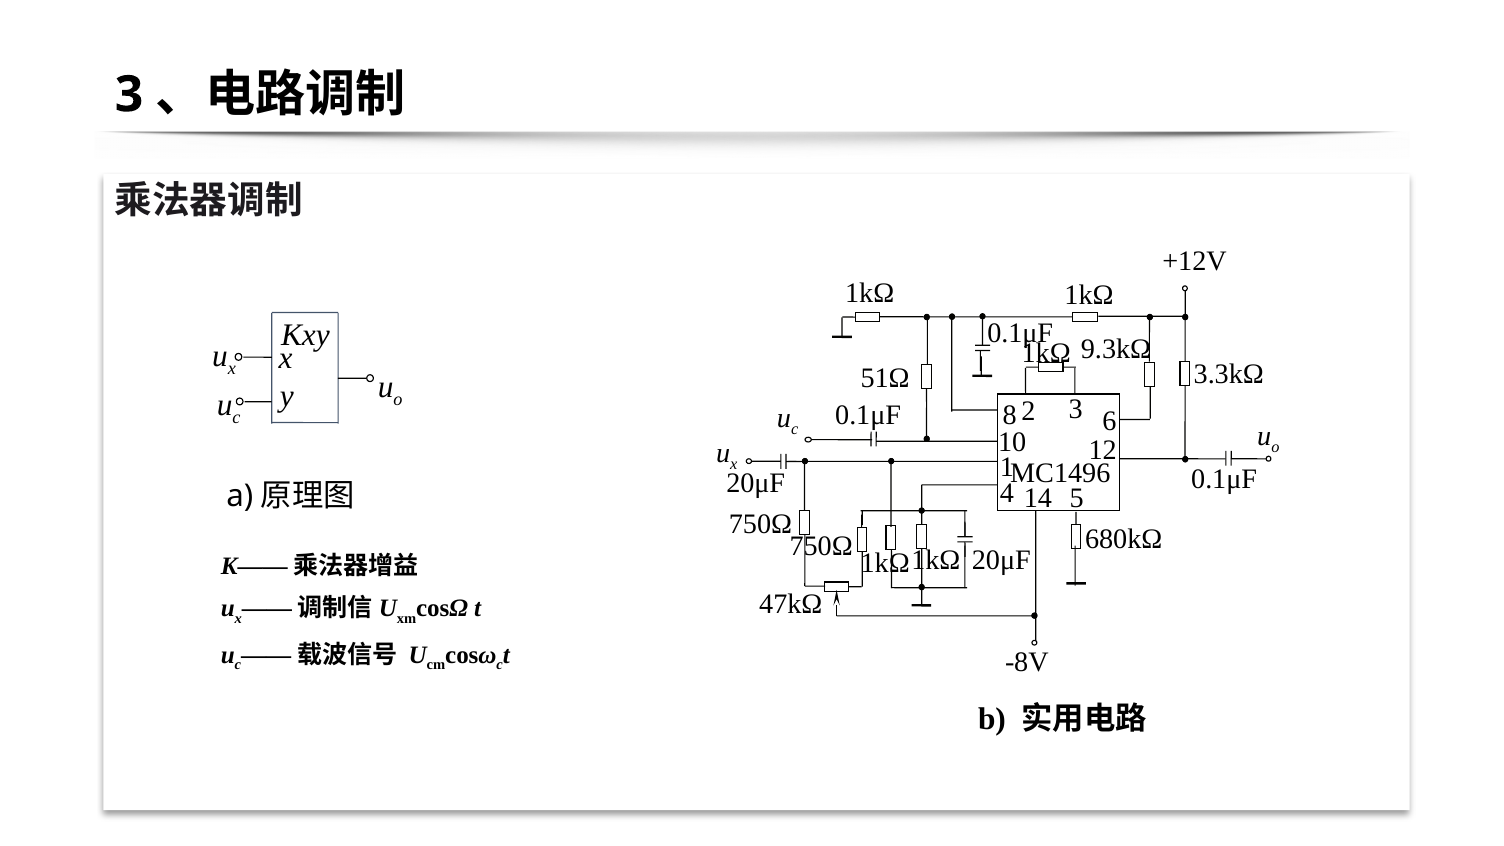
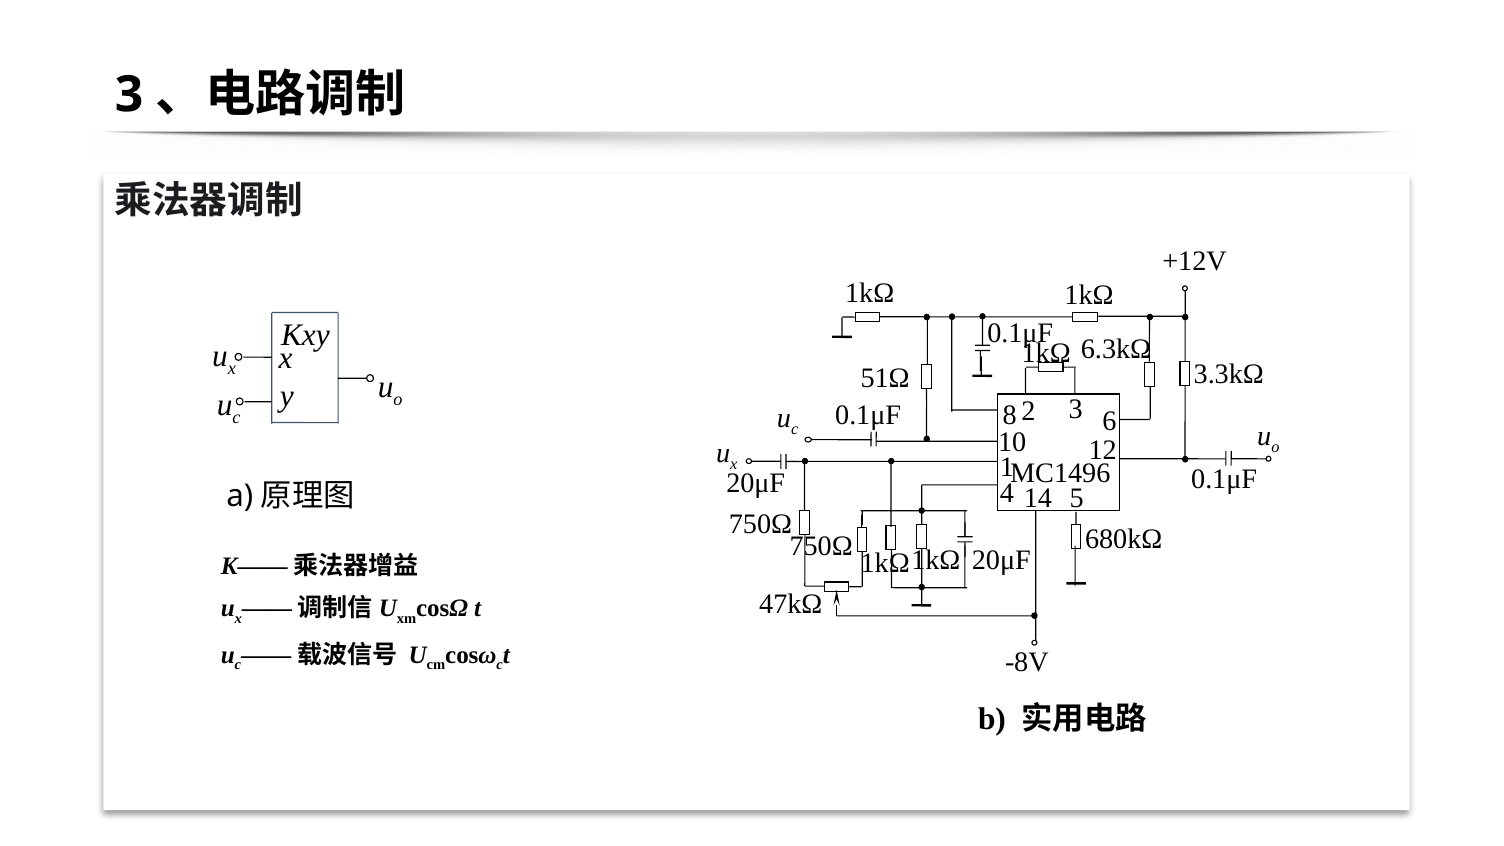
9.3kΩ: 9.3kΩ -> 6.3kΩ
